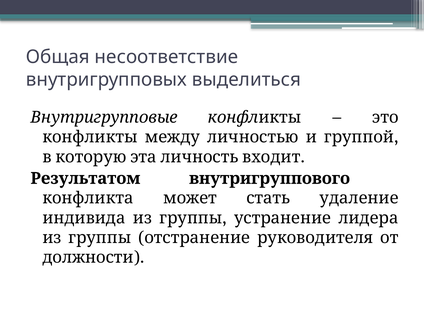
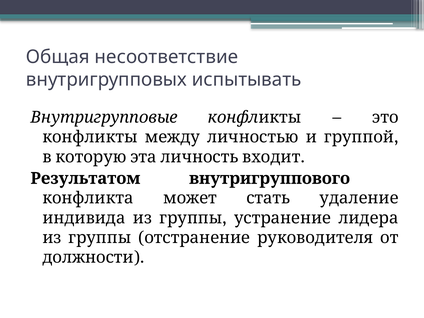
выделиться: выделиться -> испытывать
